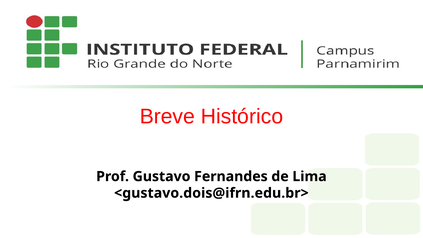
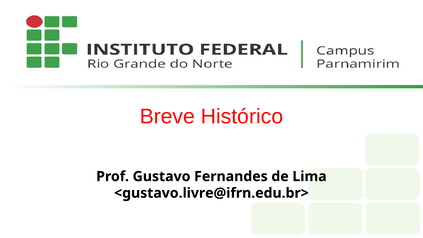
<gustavo.dois@ifrn.edu.br>: <gustavo.dois@ifrn.edu.br> -> <gustavo.livre@ifrn.edu.br>
